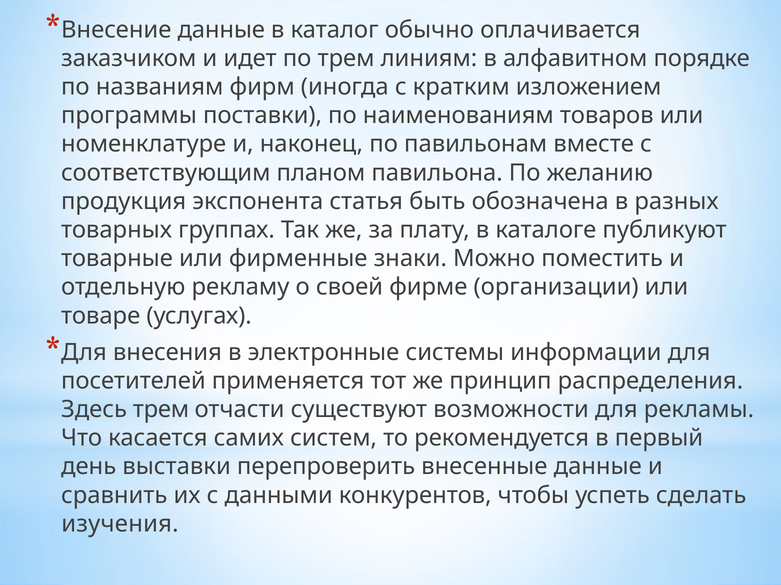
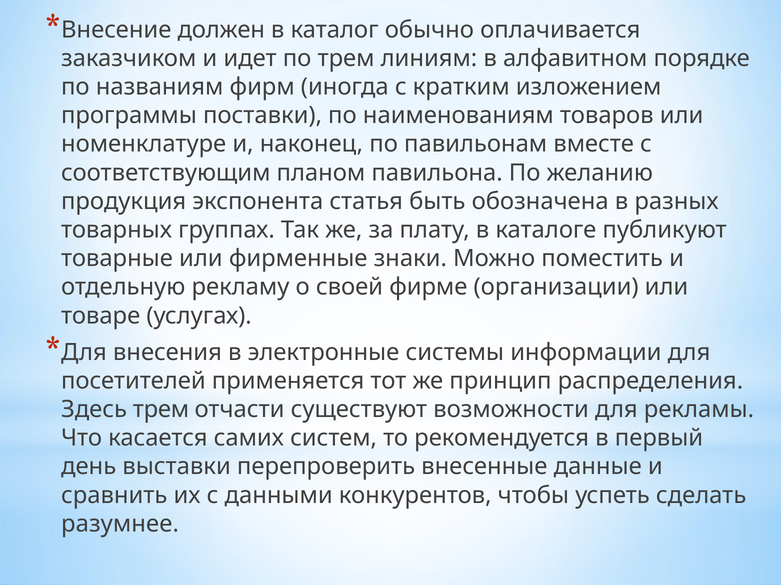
Внесение данные: данные -> должен
изучения: изучения -> разумнее
